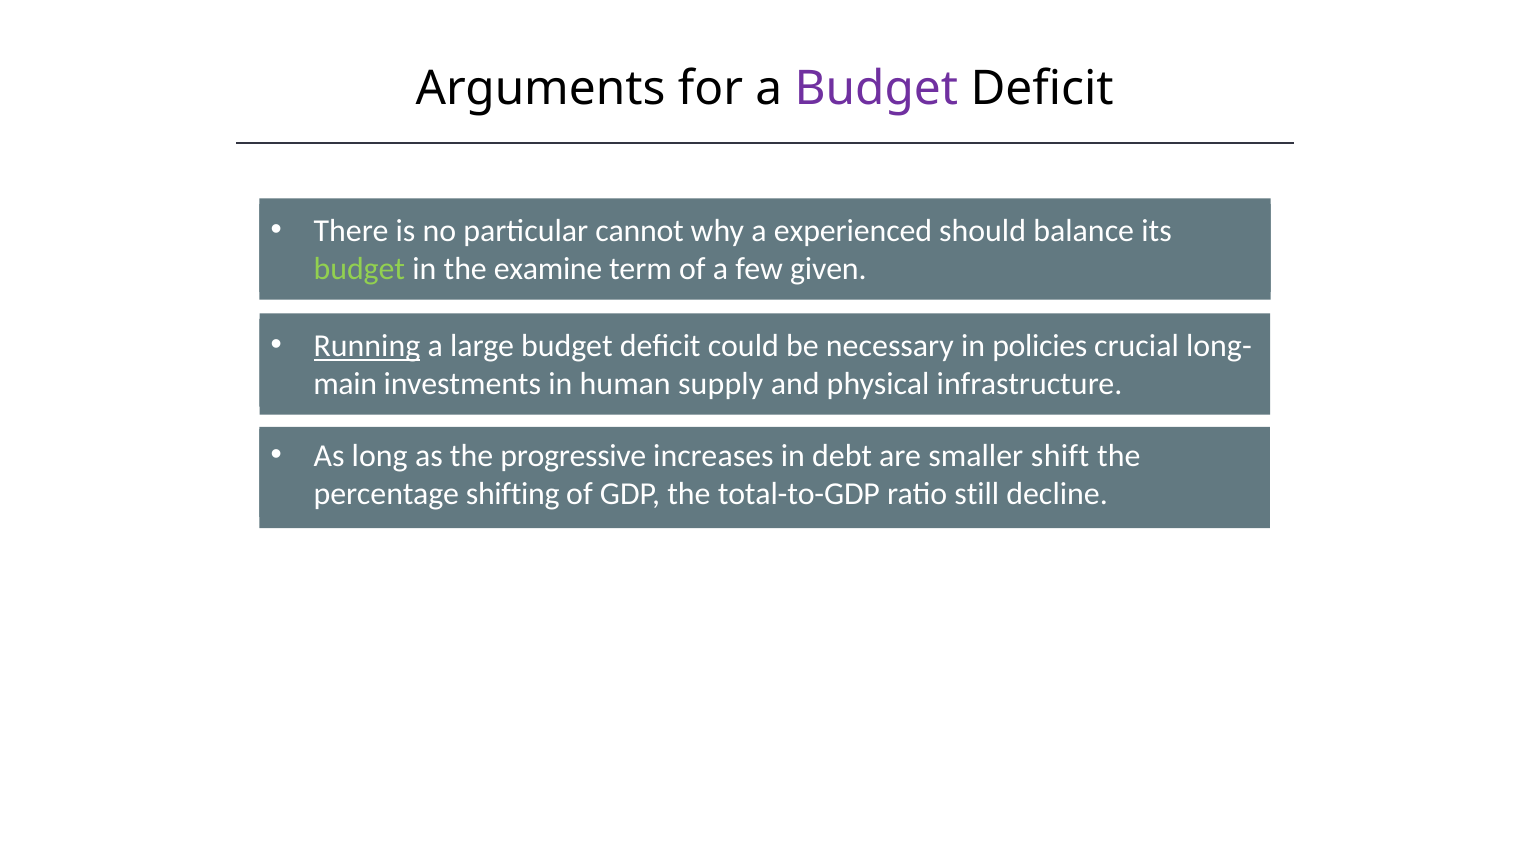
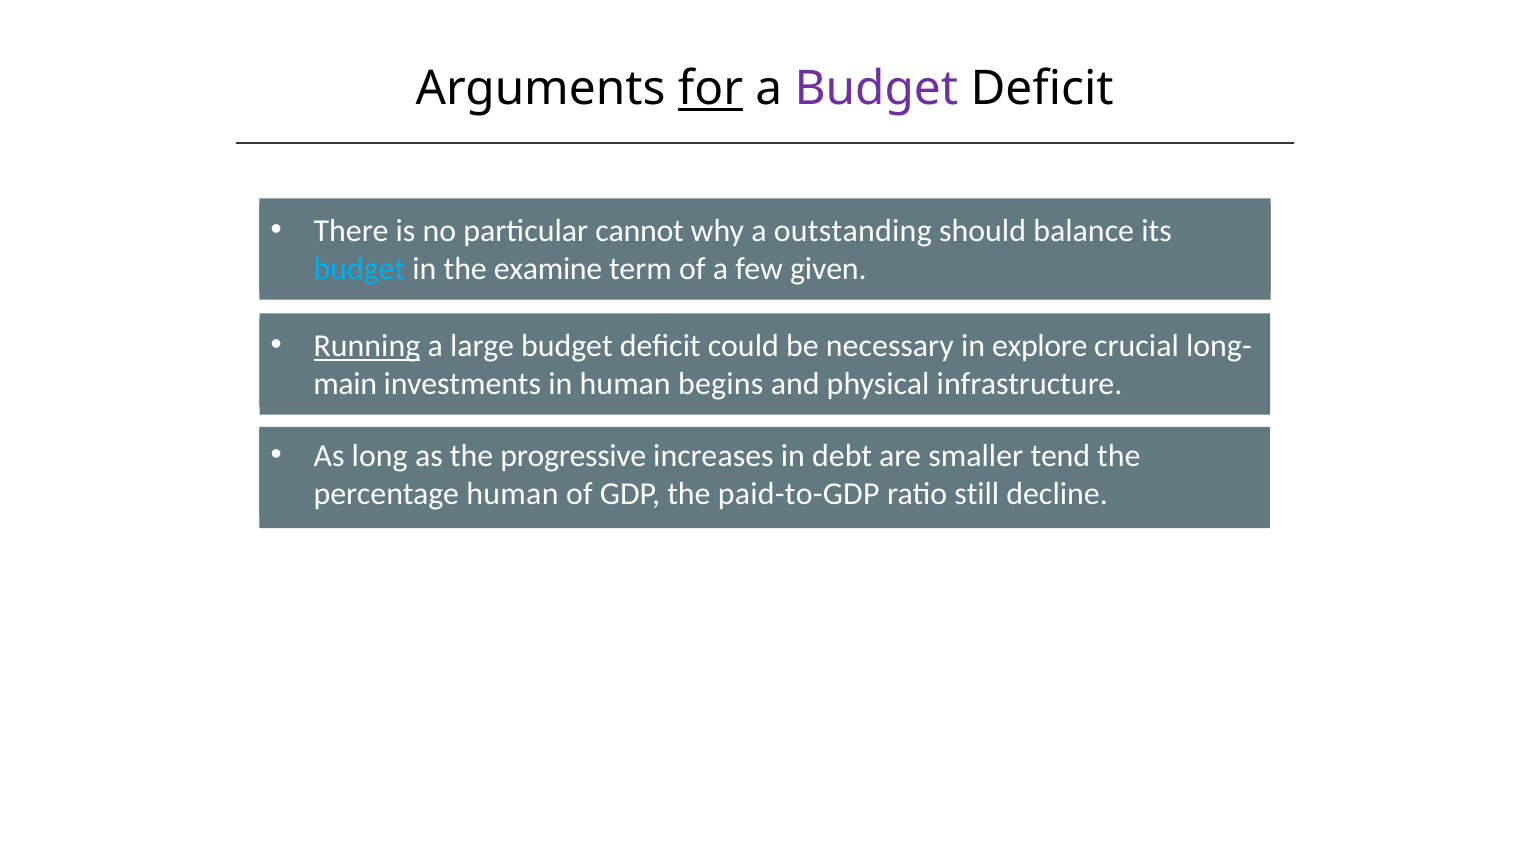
for underline: none -> present
experienced: experienced -> outstanding
budget at (359, 269) colour: light green -> light blue
policies: policies -> explore
supply: supply -> begins
shift: shift -> tend
percentage shifting: shifting -> human
total-to-GDP: total-to-GDP -> paid-to-GDP
